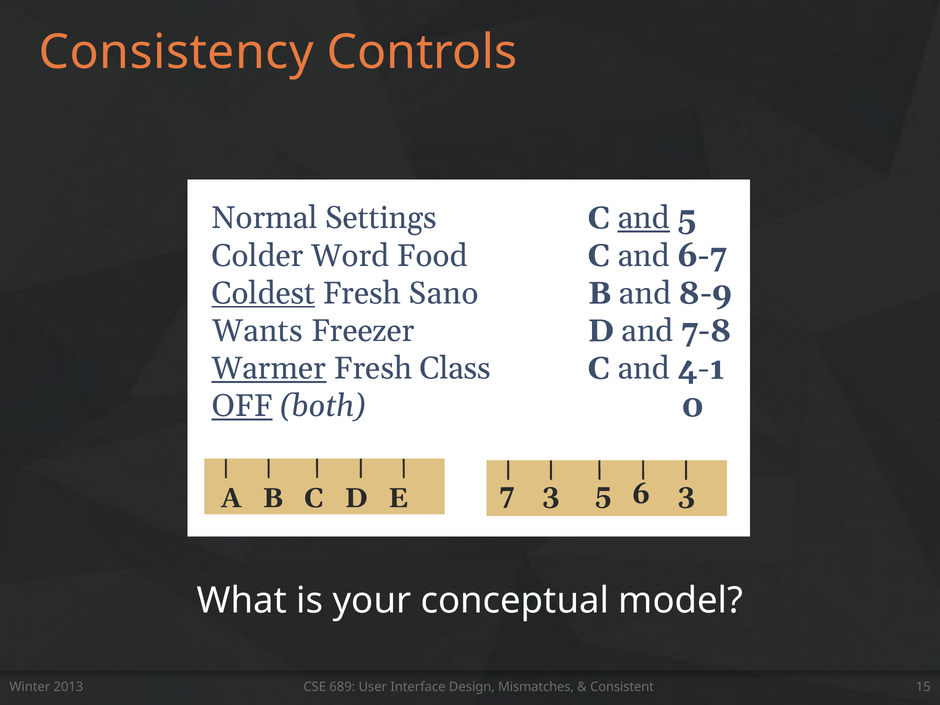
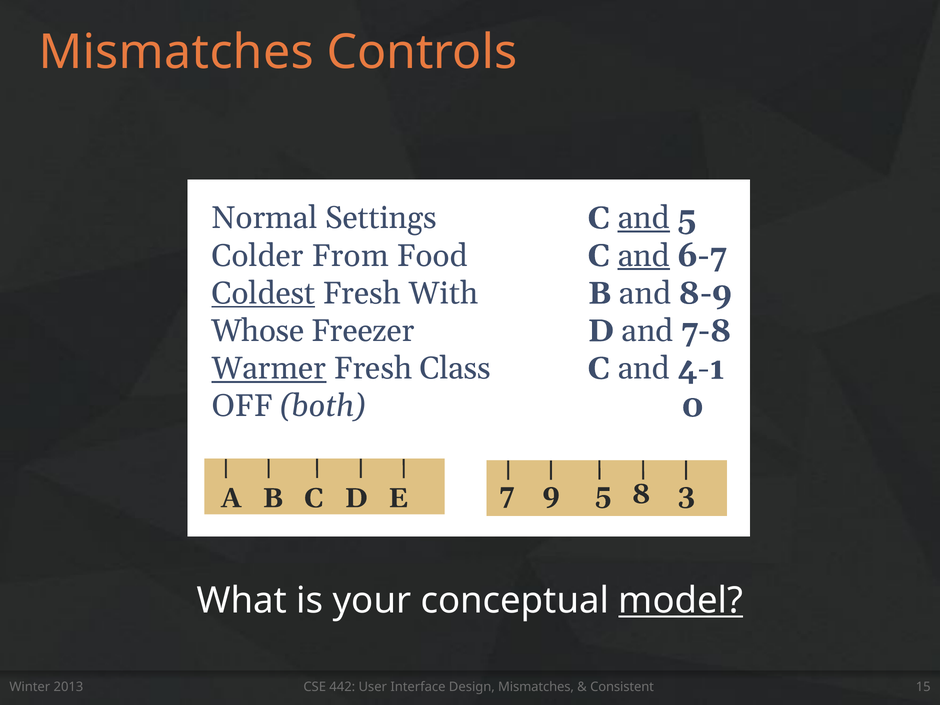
Consistency at (176, 52): Consistency -> Mismatches
Word: Word -> From
and at (644, 256) underline: none -> present
Sano: Sano -> With
Wants: Wants -> Whose
OFF underline: present -> none
7 3: 3 -> 9
6: 6 -> 8
model underline: none -> present
689: 689 -> 442
